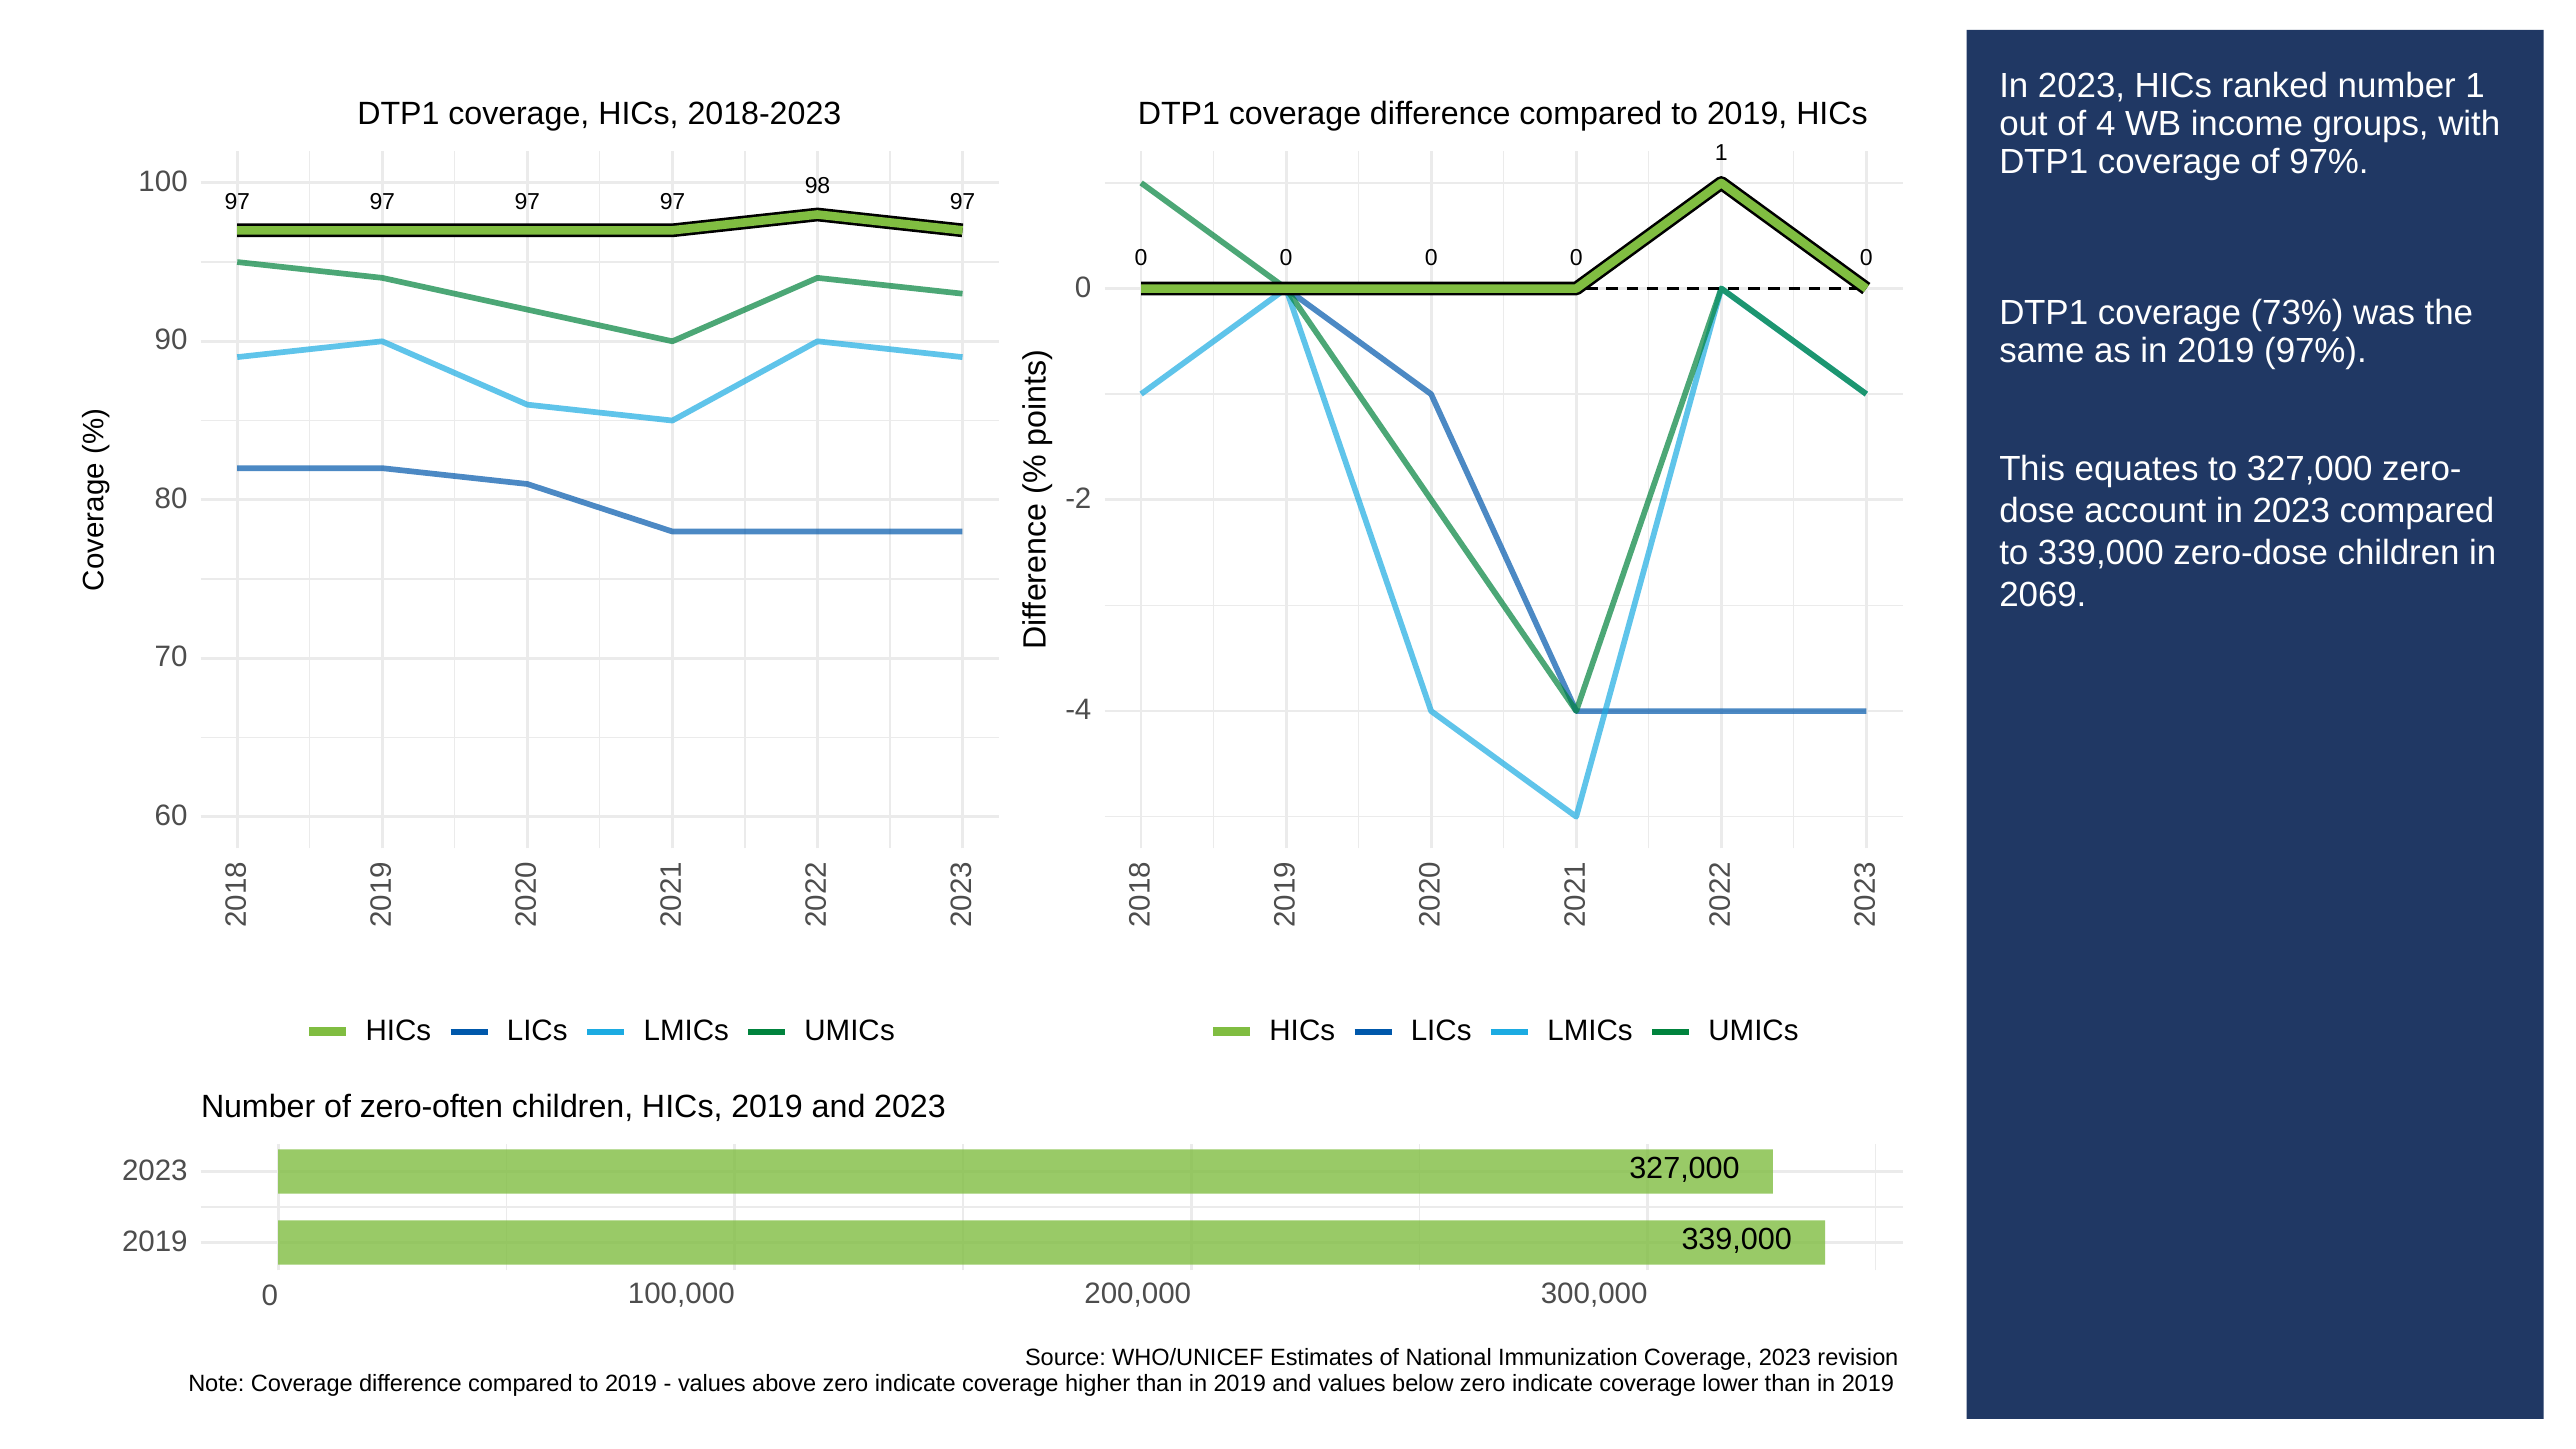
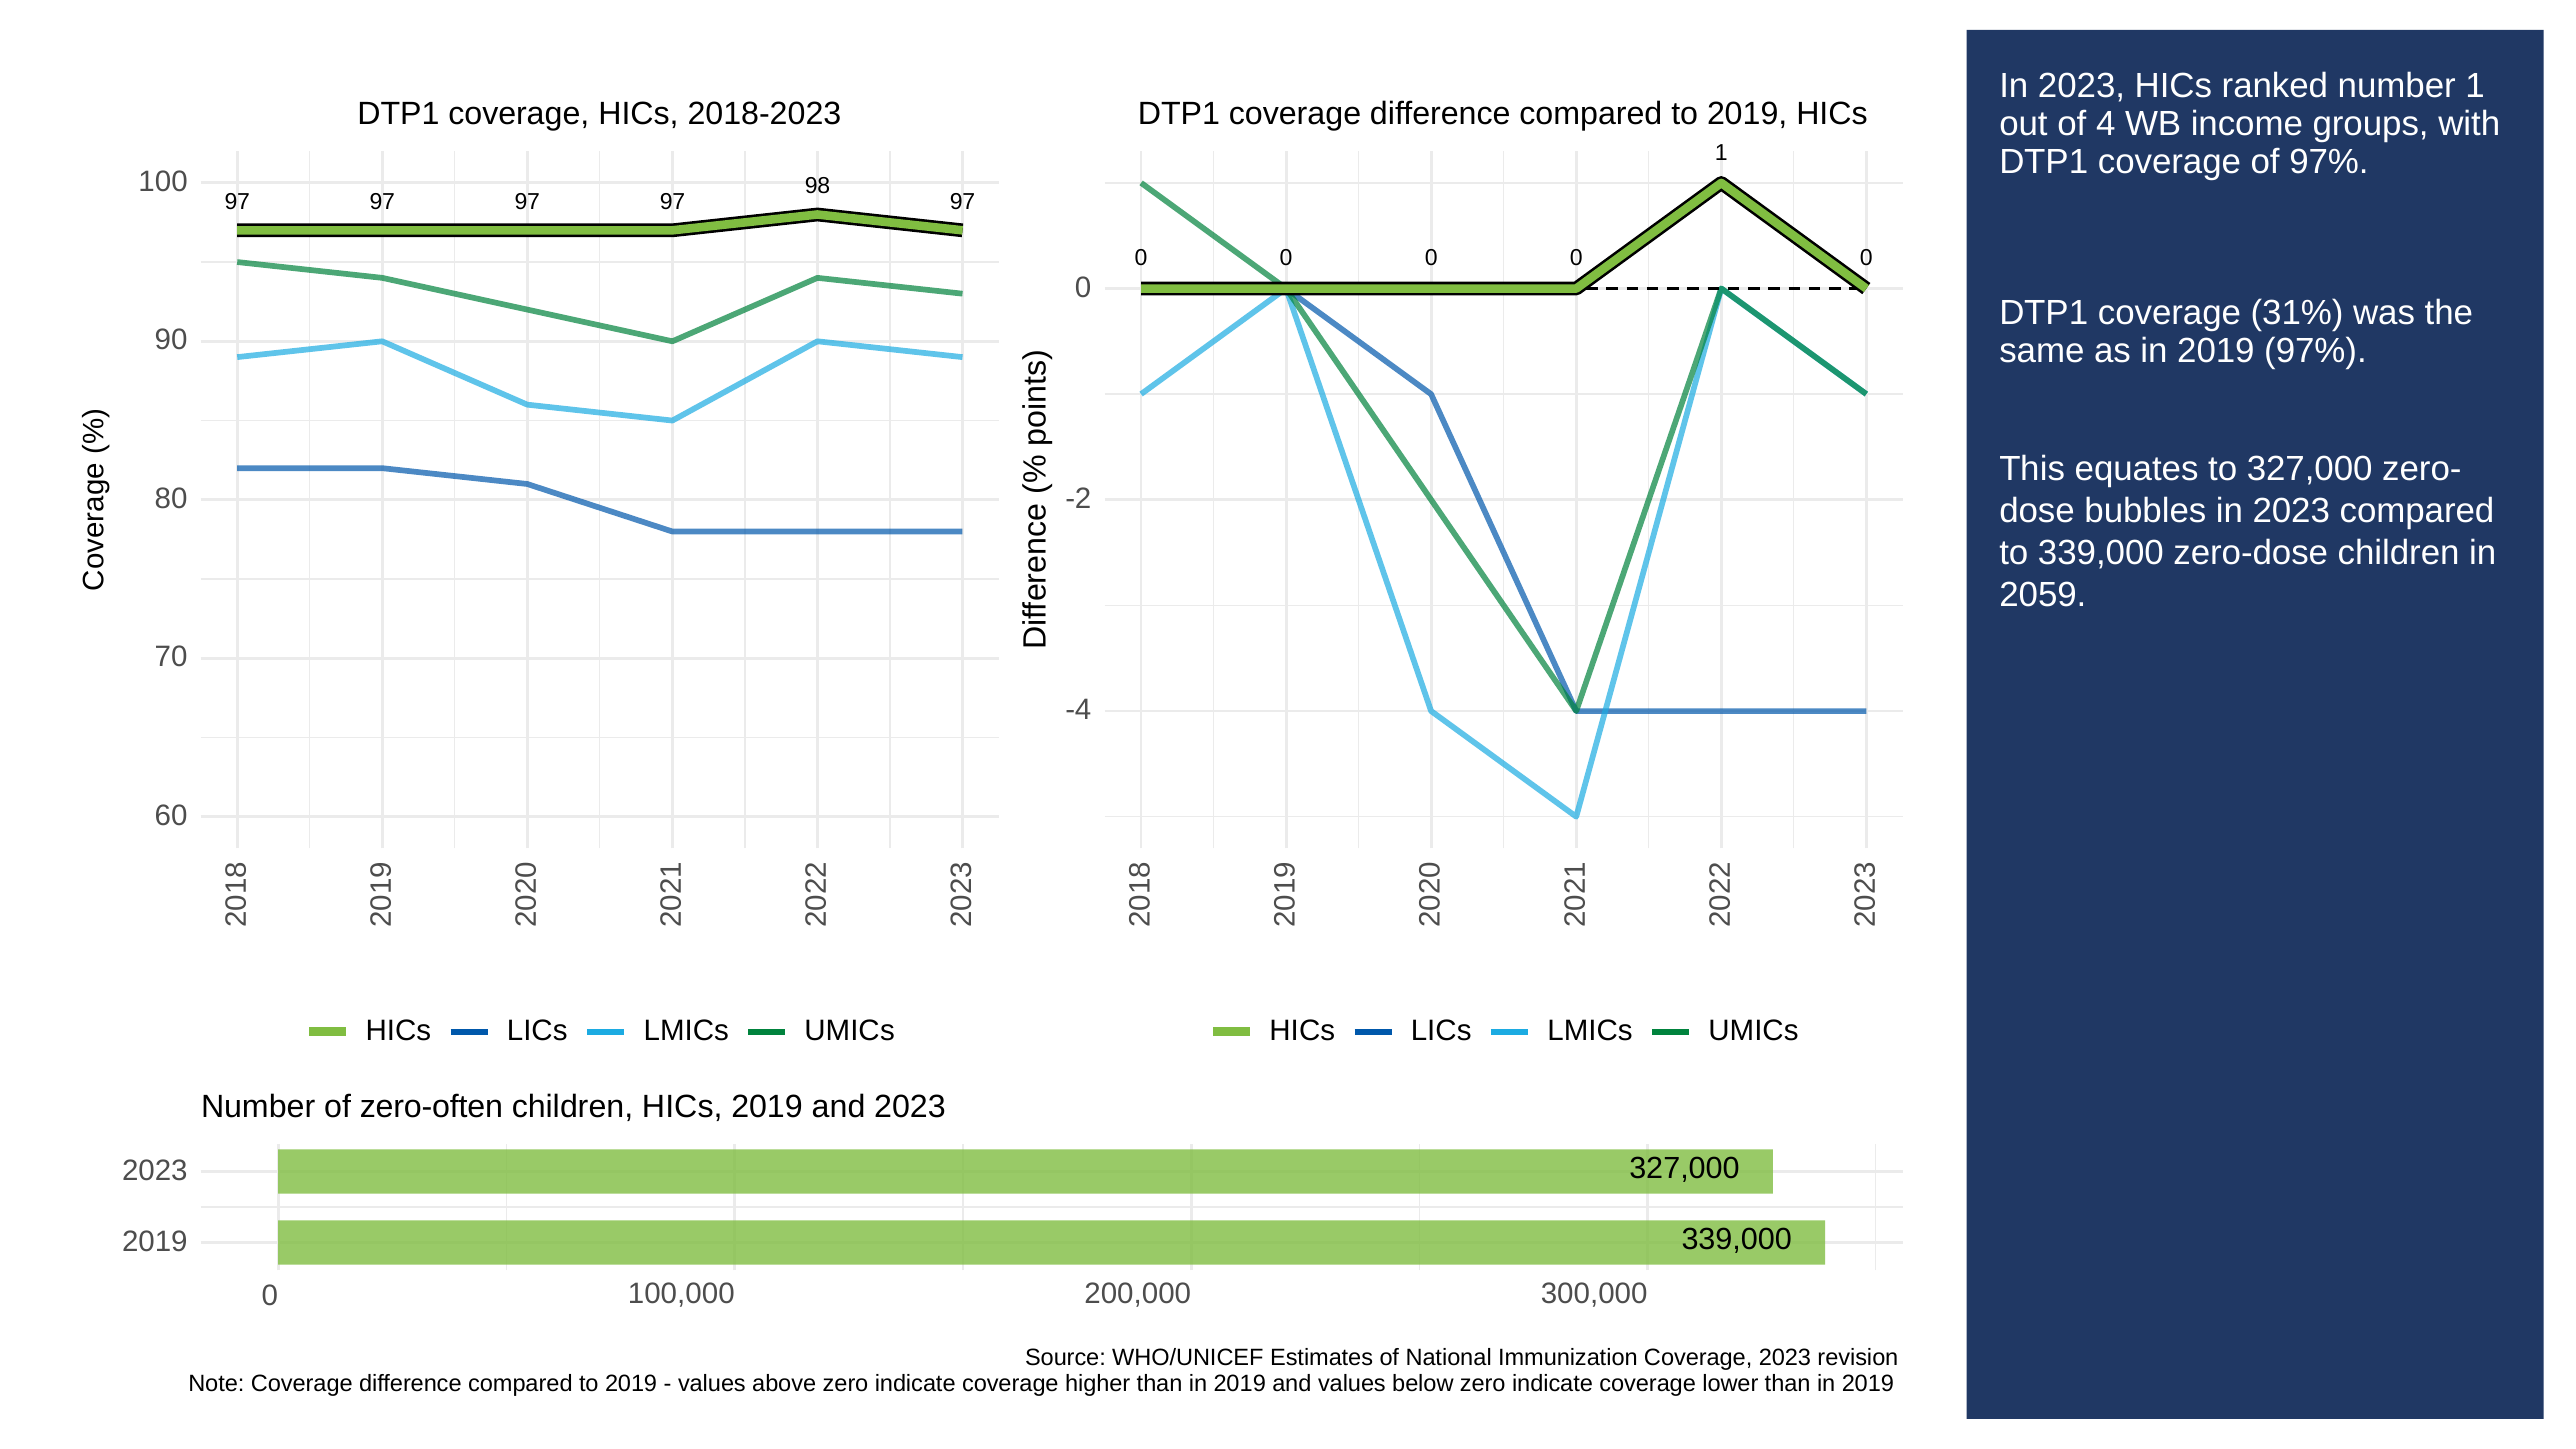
73%: 73% -> 31%
account: account -> bubbles
2069: 2069 -> 2059
